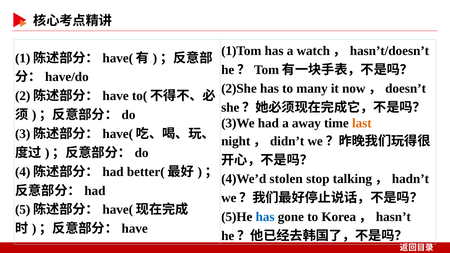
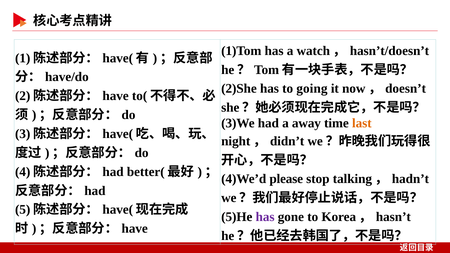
many: many -> going
stolen: stolen -> please
has at (265, 217) colour: blue -> purple
